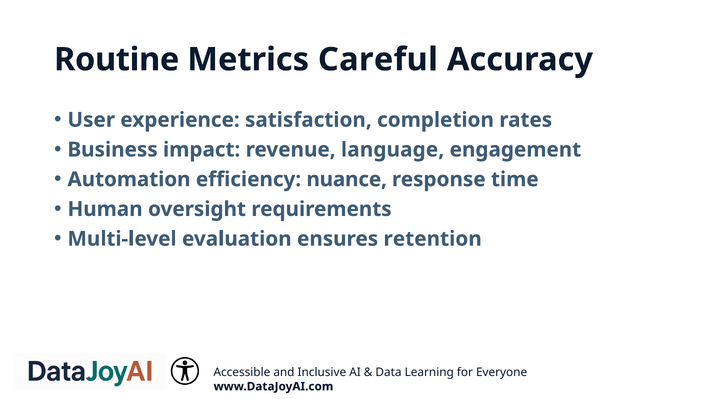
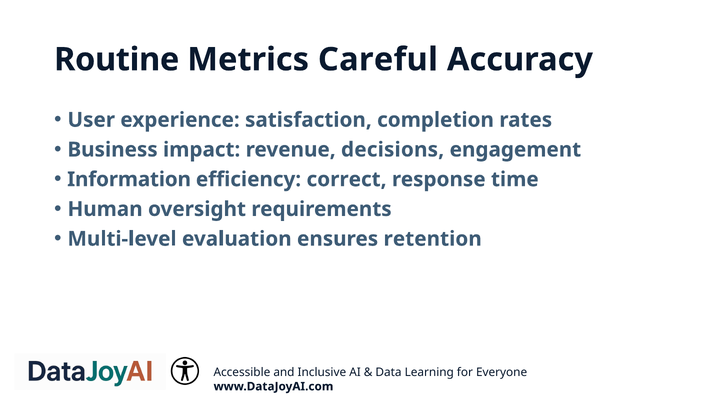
language: language -> decisions
Automation: Automation -> Information
nuance: nuance -> correct
